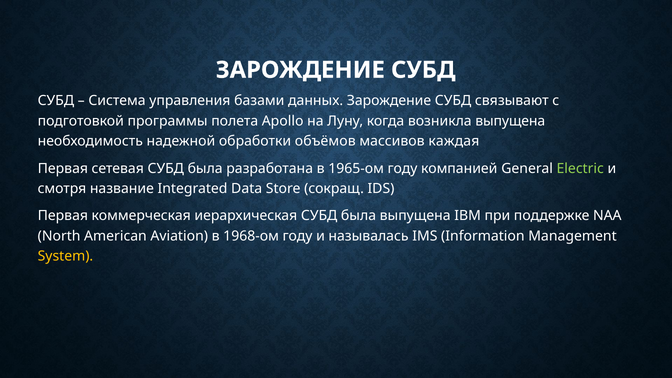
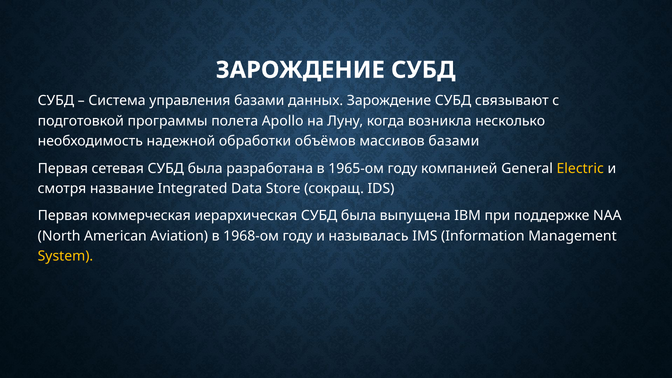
возникла выпущена: выпущена -> несколько
массивов каждая: каждая -> базами
Electric colour: light green -> yellow
